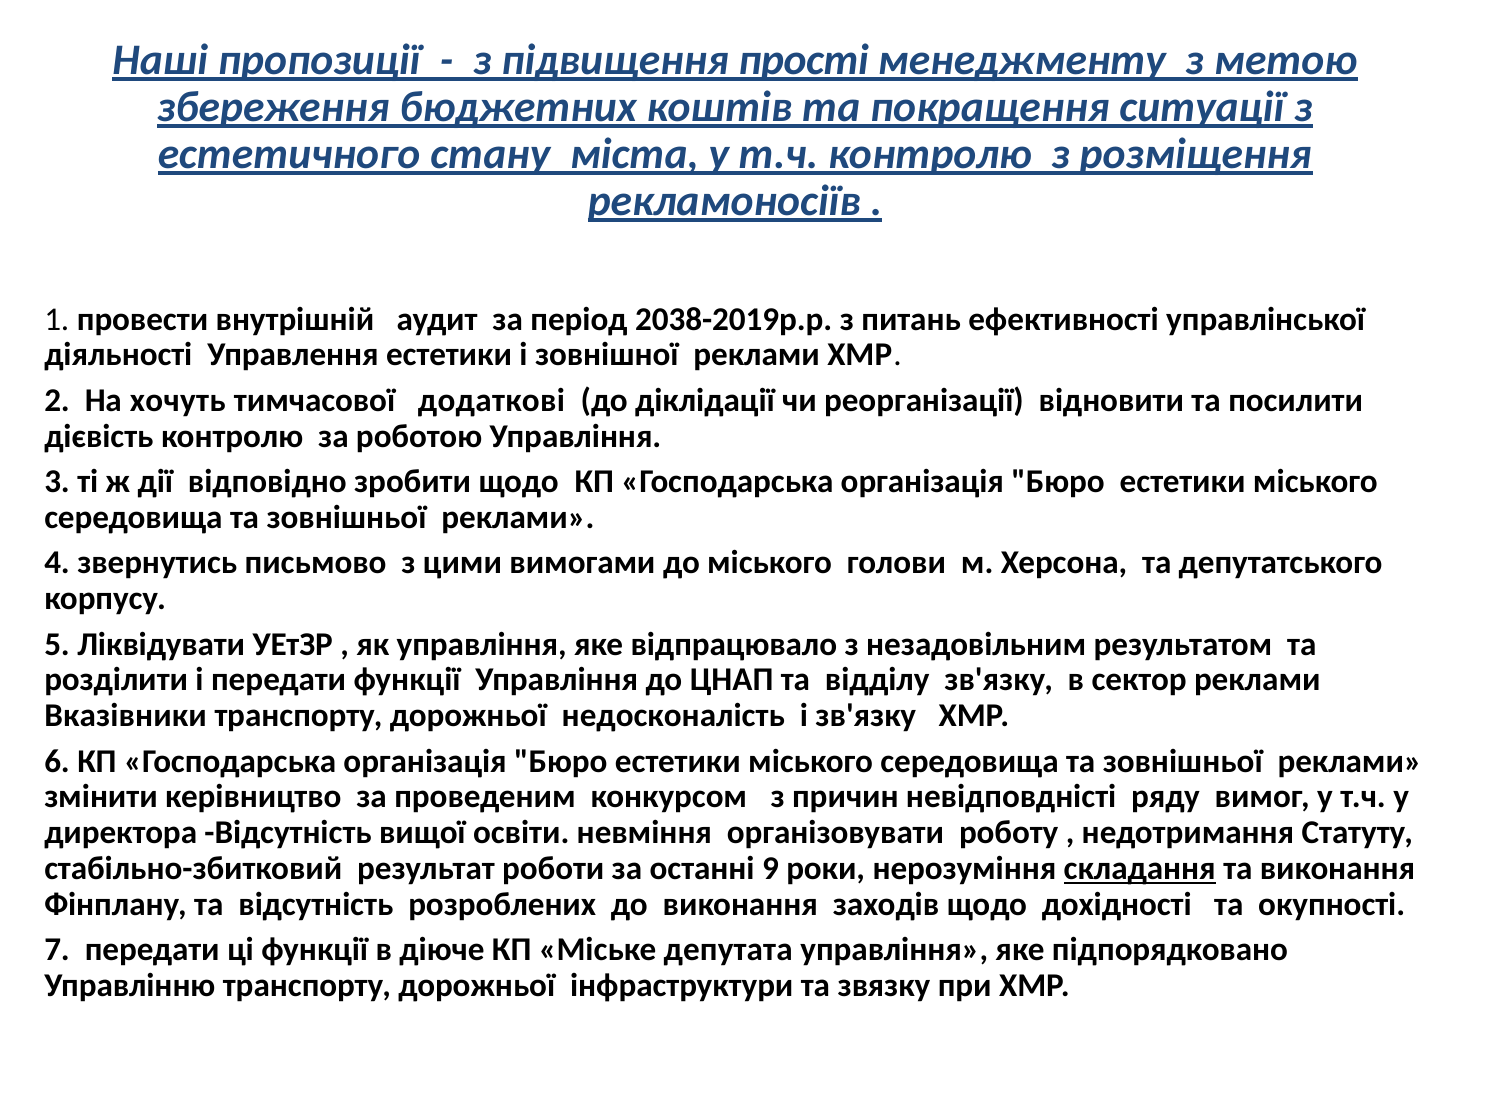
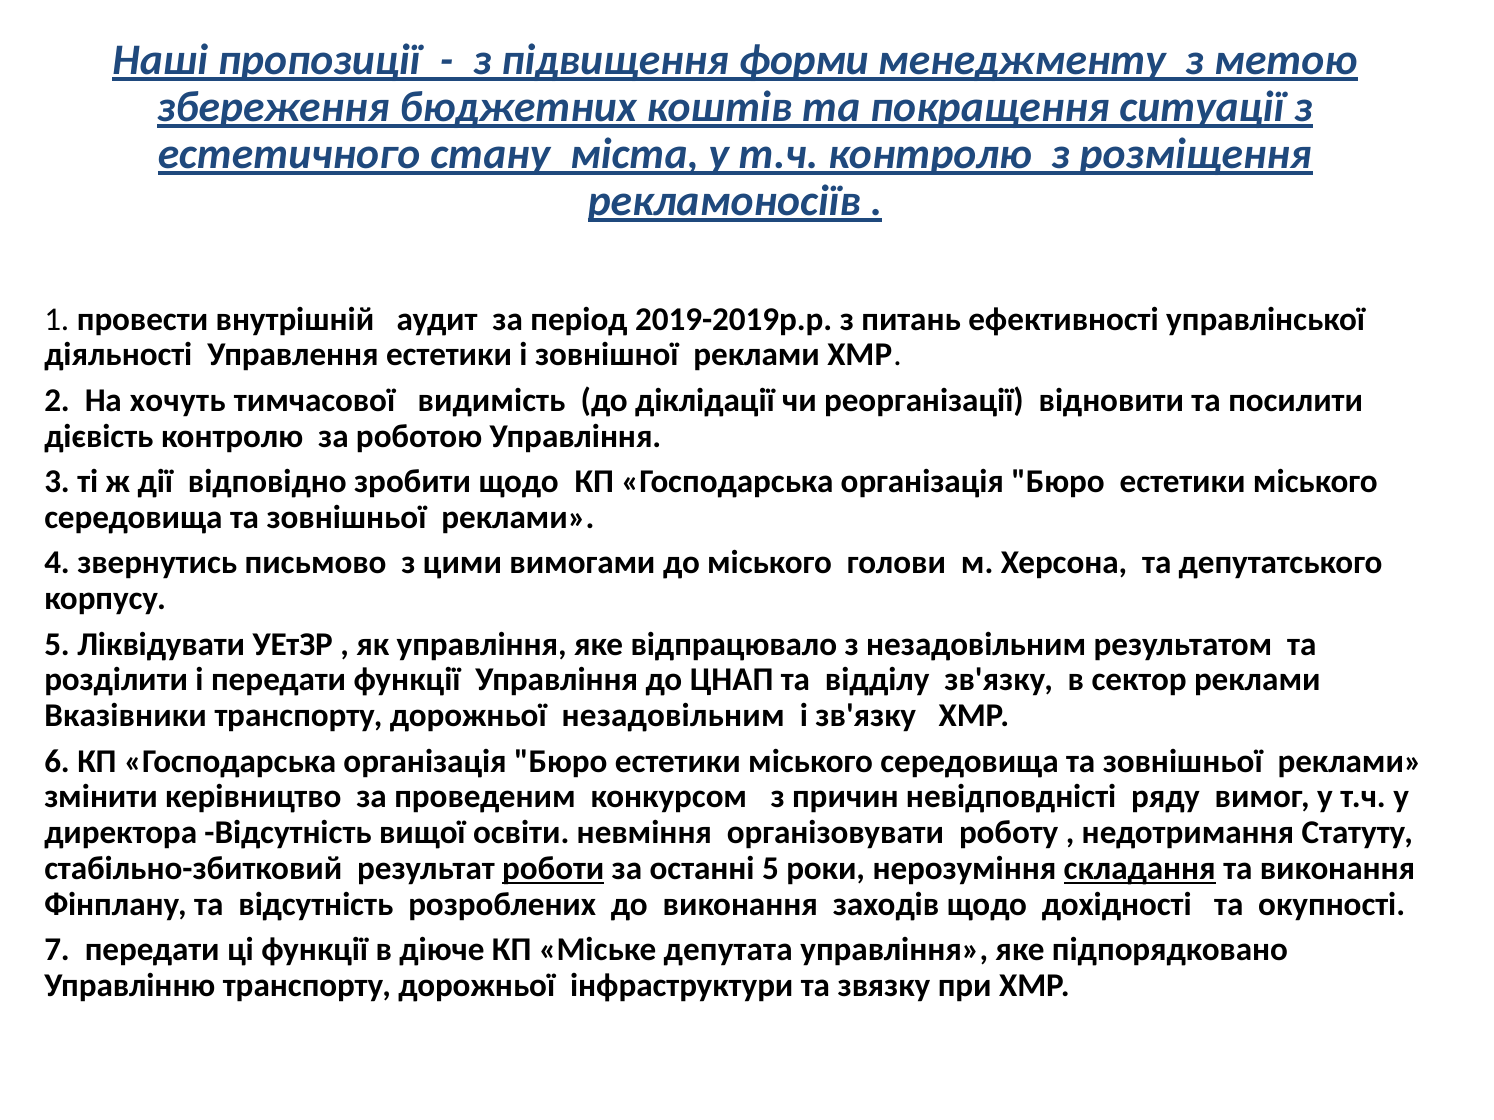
прості: прості -> форми
2038-2019р.р: 2038-2019р.р -> 2019-2019р.р
додаткові: додаткові -> видимість
дорожньої недосконалість: недосконалість -> незадовільним
роботи underline: none -> present
останні 9: 9 -> 5
